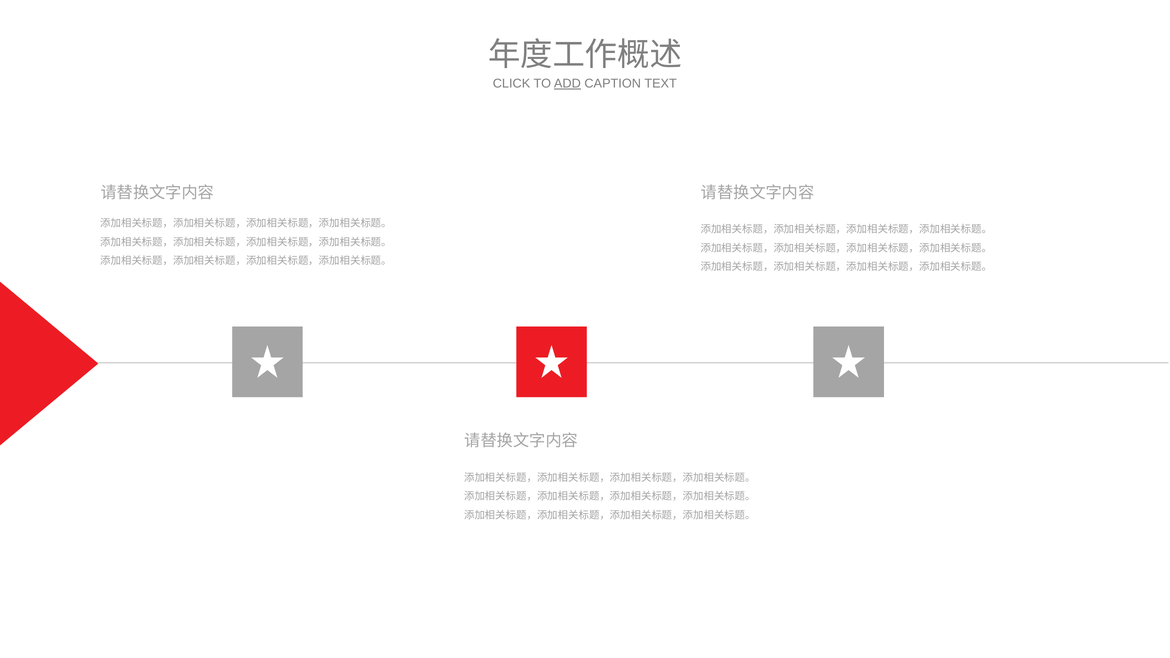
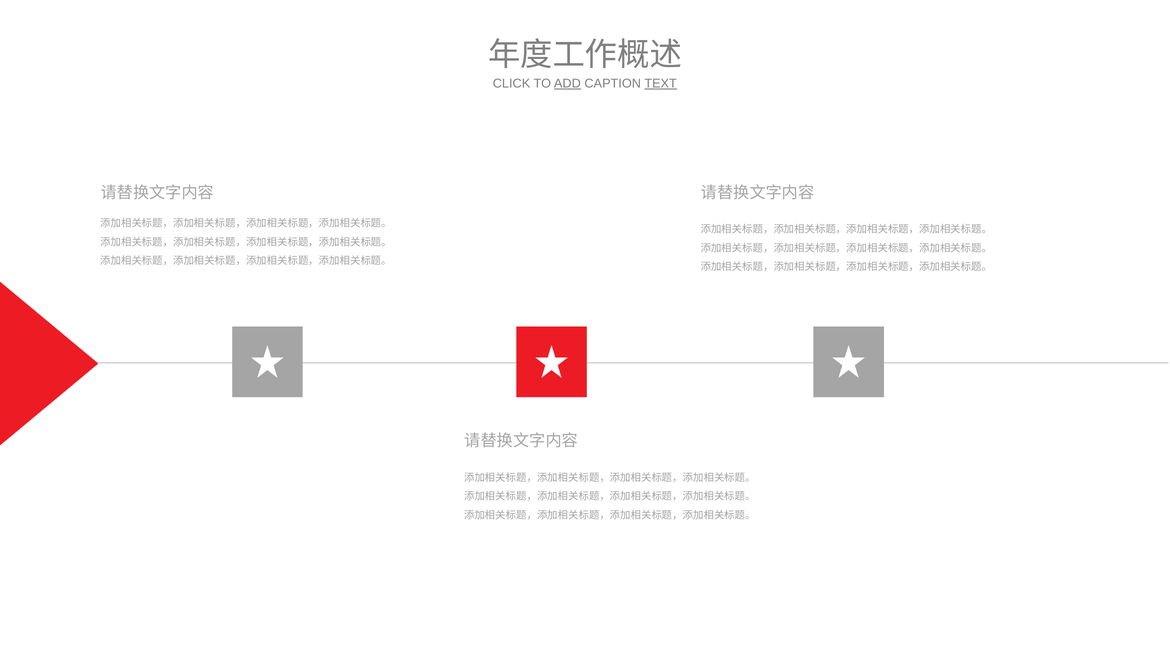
TEXT underline: none -> present
